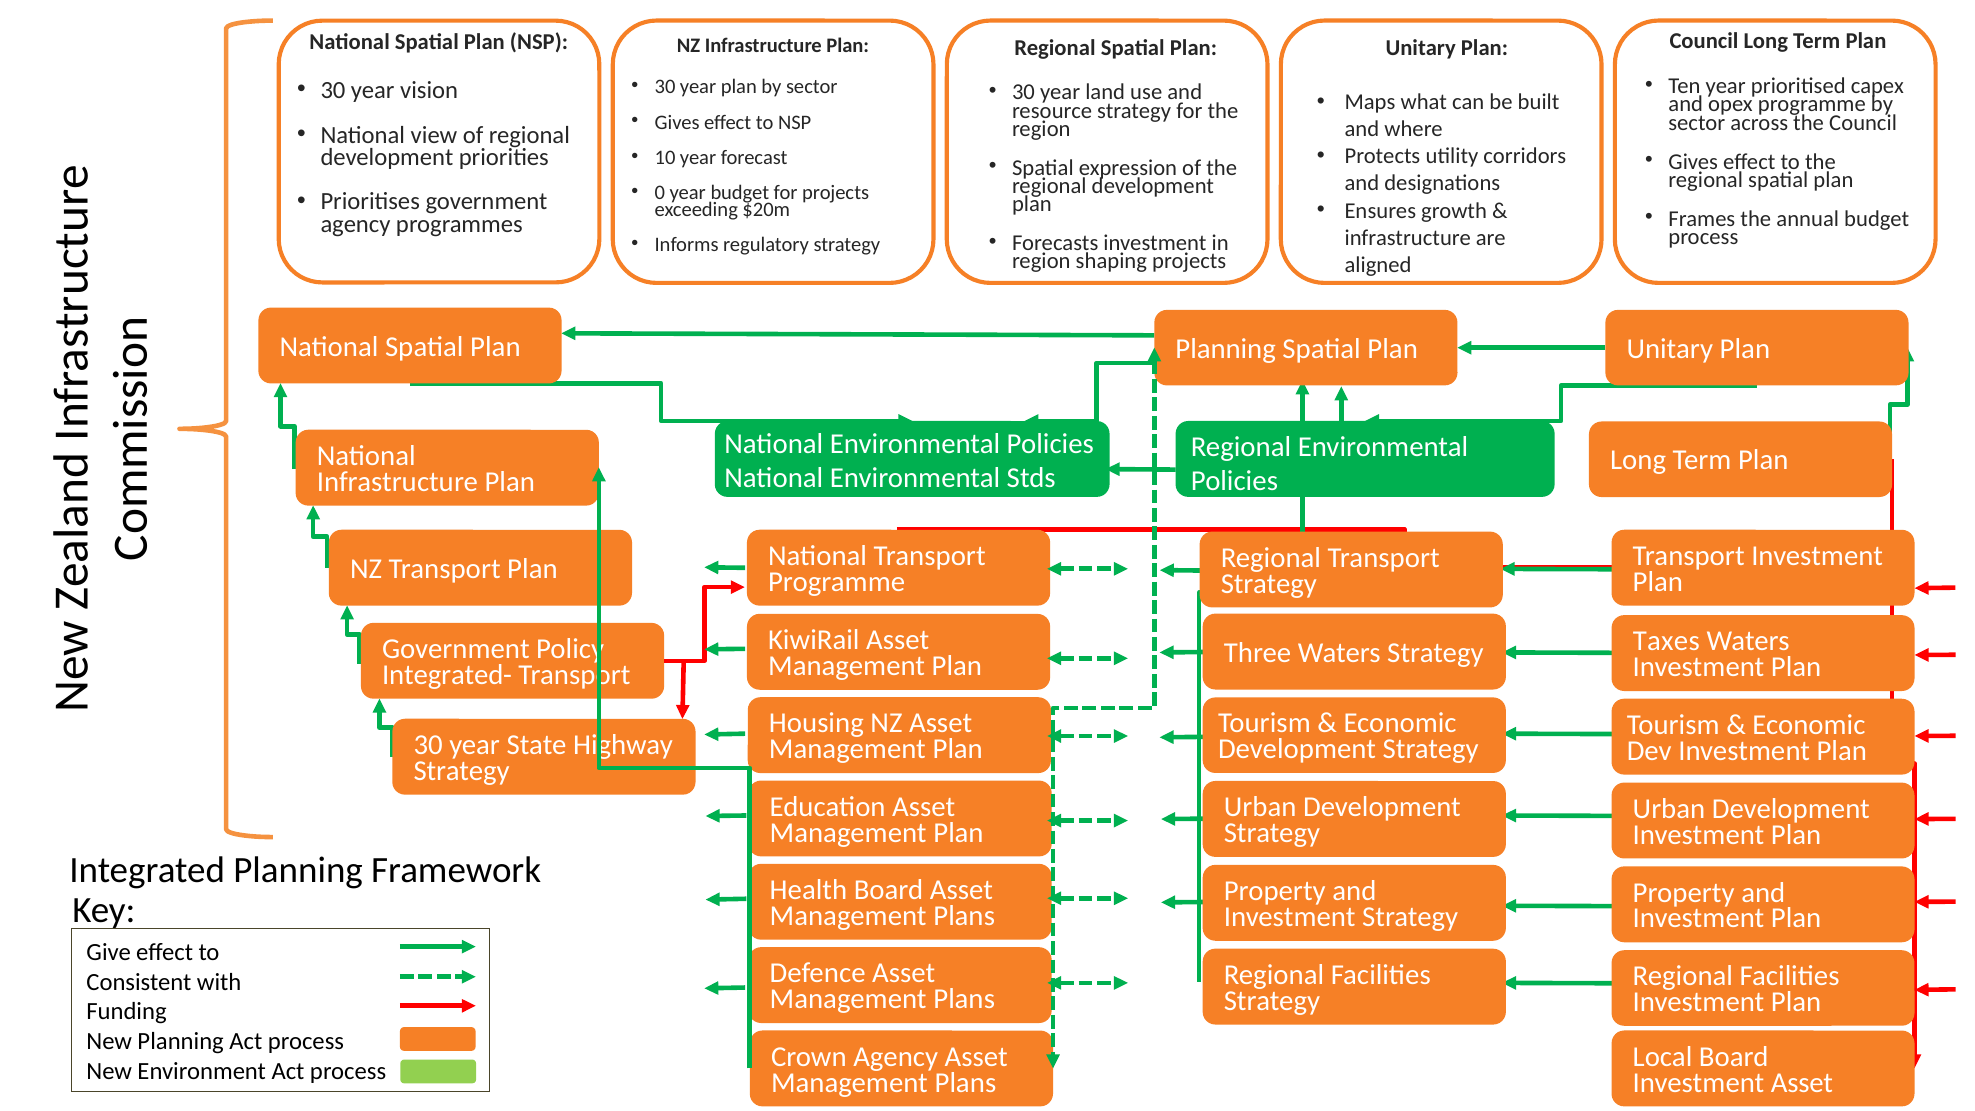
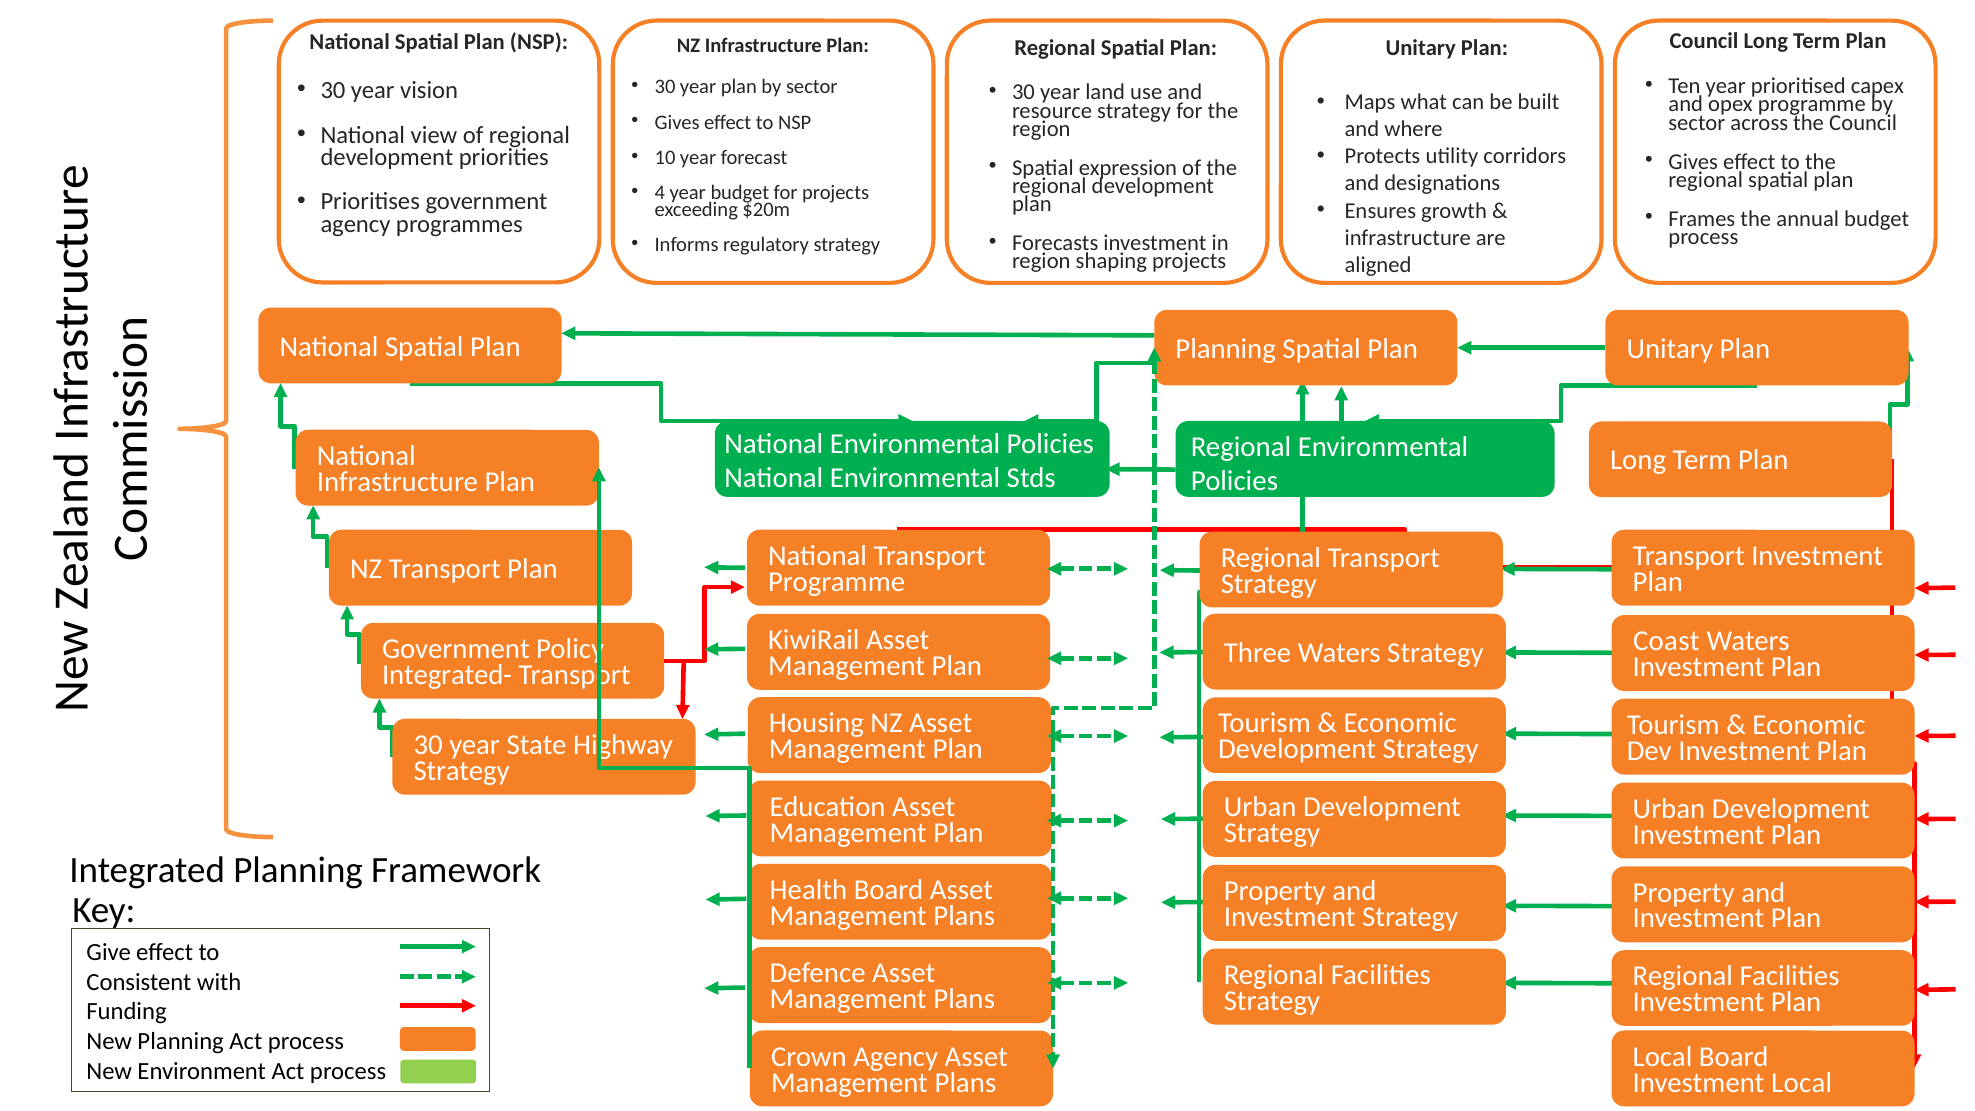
0: 0 -> 4
Taxes: Taxes -> Coast
Investment Asset: Asset -> Local
